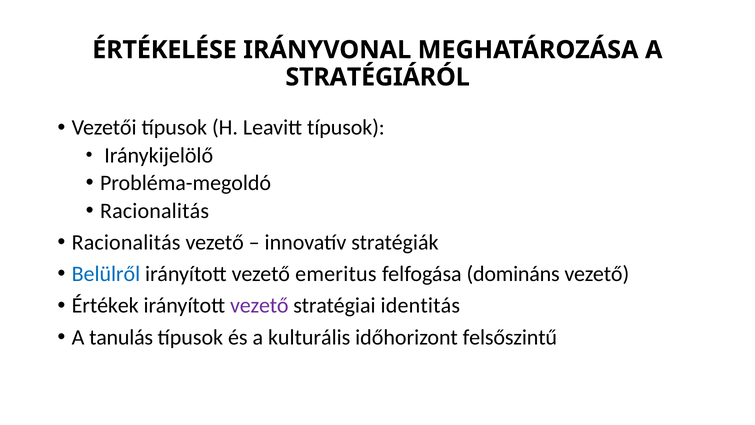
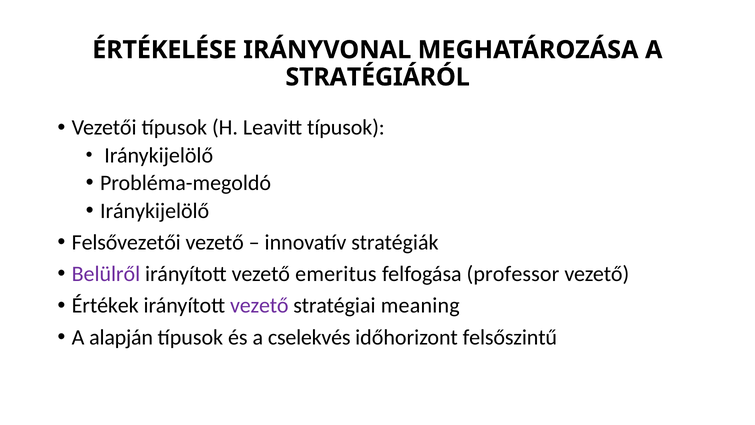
Racionalitás at (155, 211): Racionalitás -> Iránykijelölő
Racionalitás at (126, 242): Racionalitás -> Felsővezetői
Belülről colour: blue -> purple
domináns: domináns -> professor
identitás: identitás -> meaning
tanulás: tanulás -> alapján
kulturális: kulturális -> cselekvés
